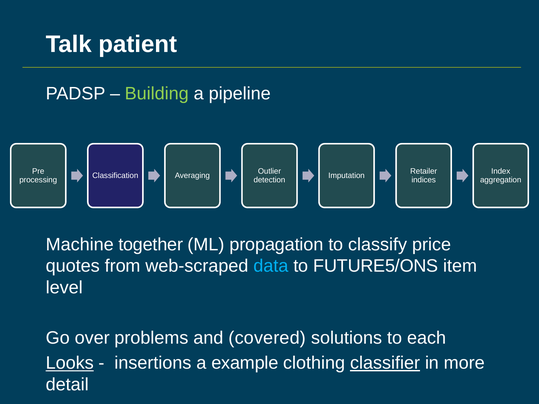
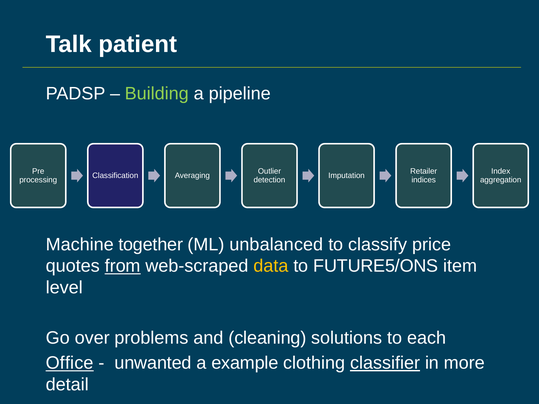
propagation: propagation -> unbalanced
from underline: none -> present
data colour: light blue -> yellow
covered: covered -> cleaning
Looks: Looks -> Office
insertions: insertions -> unwanted
